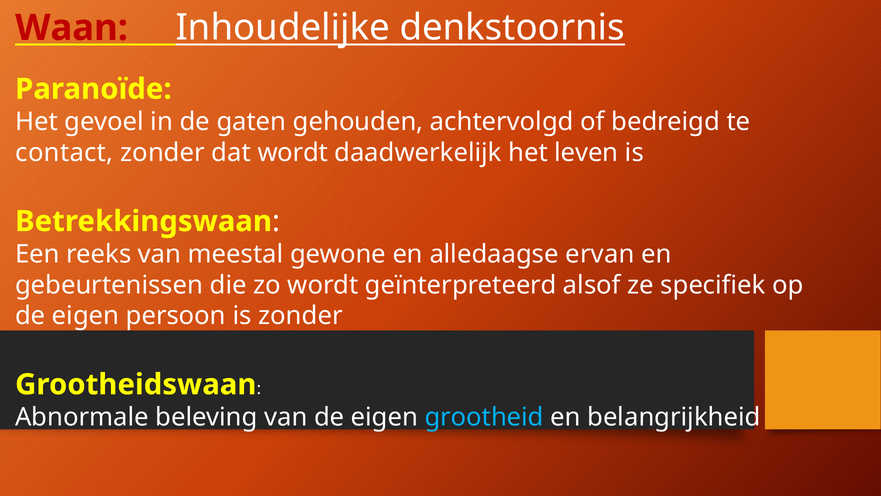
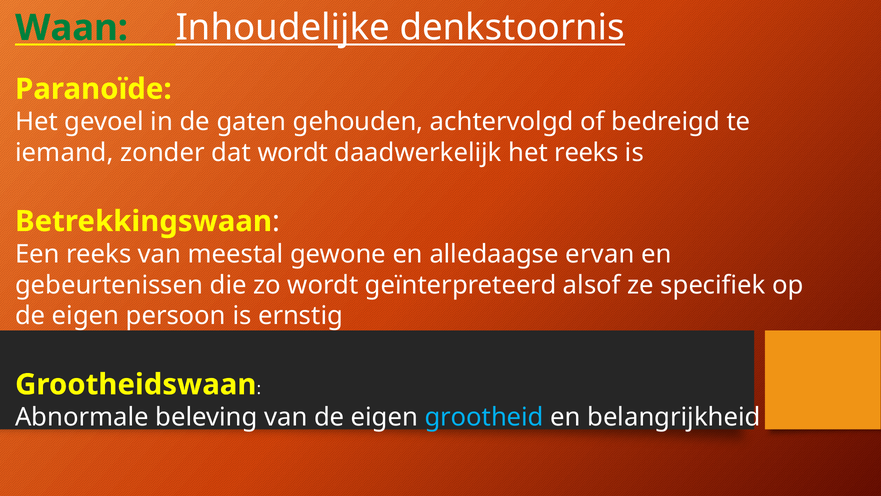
Waan colour: red -> green
contact: contact -> iemand
het leven: leven -> reeks
is zonder: zonder -> ernstig
